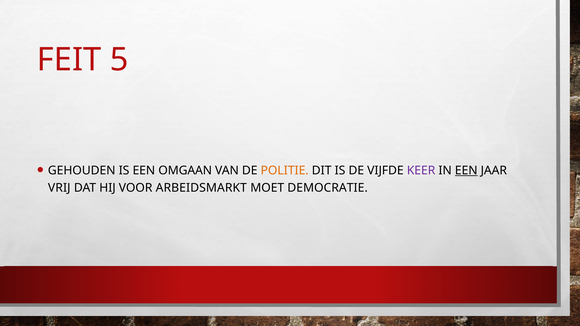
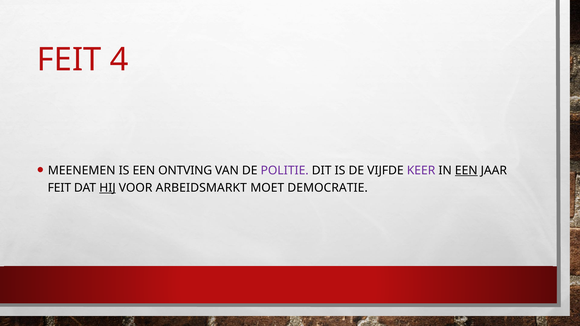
5: 5 -> 4
GEHOUDEN: GEHOUDEN -> MEENEMEN
OMGAAN: OMGAAN -> ONTVING
POLITIE colour: orange -> purple
VRIJ at (59, 188): VRIJ -> FEIT
HIJ underline: none -> present
